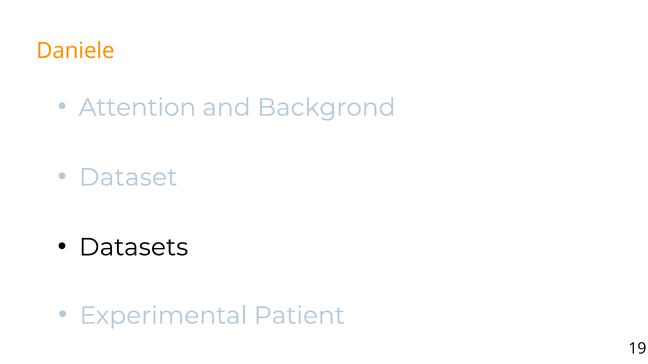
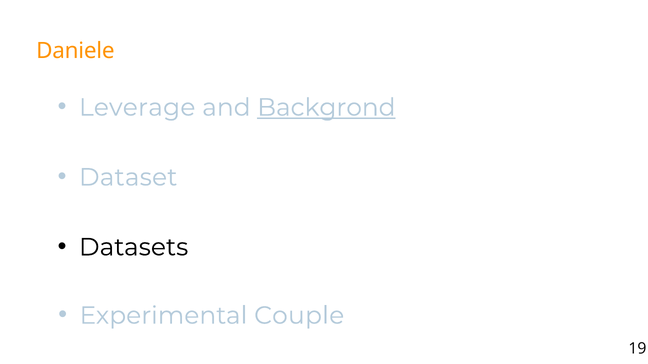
Attention: Attention -> Leverage
Backgrond underline: none -> present
Patient: Patient -> Couple
